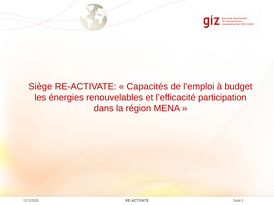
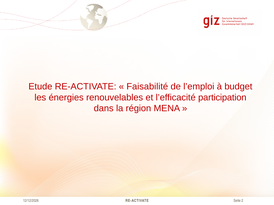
Siège: Siège -> Etude
Capacités: Capacités -> Faisabilité
